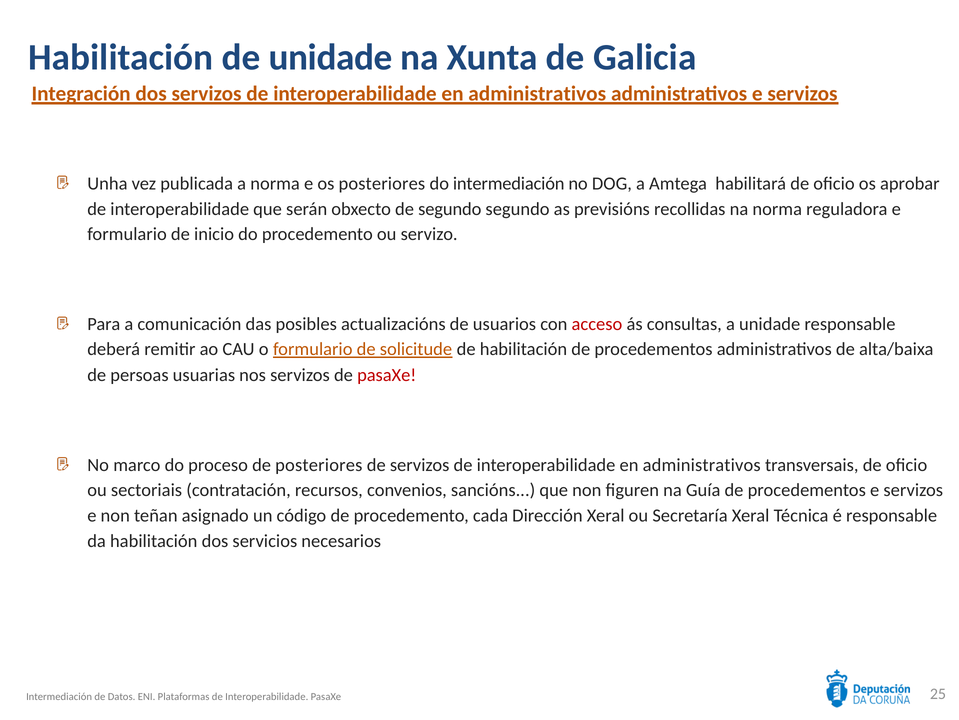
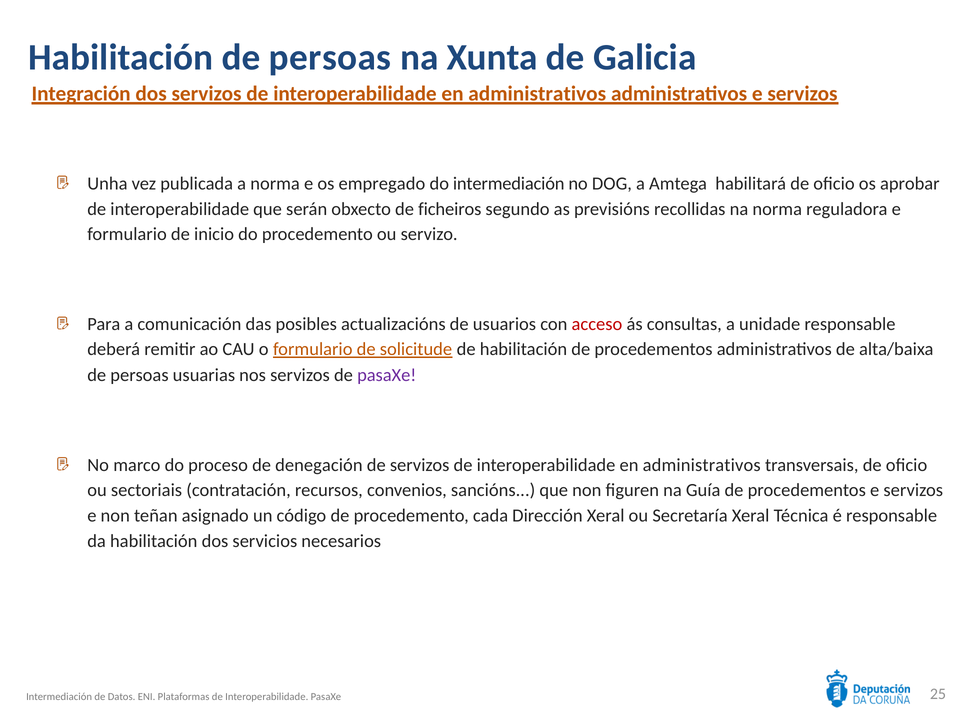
Habilitación de unidade: unidade -> persoas
os posteriores: posteriores -> empregado
de segundo: segundo -> ficheiros
pasaXe at (387, 375) colour: red -> purple
de posteriores: posteriores -> denegación
